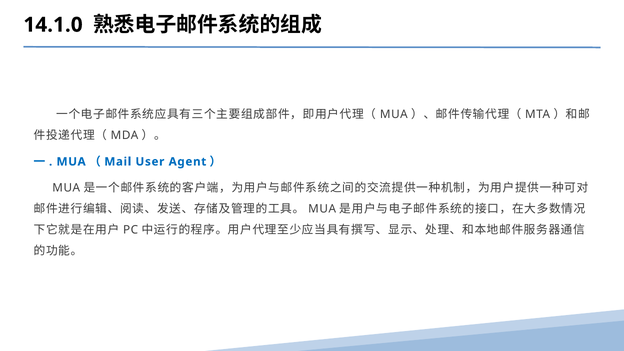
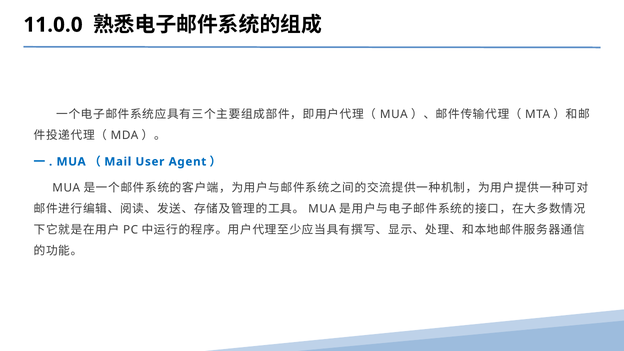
14.1.0: 14.1.0 -> 11.0.0
